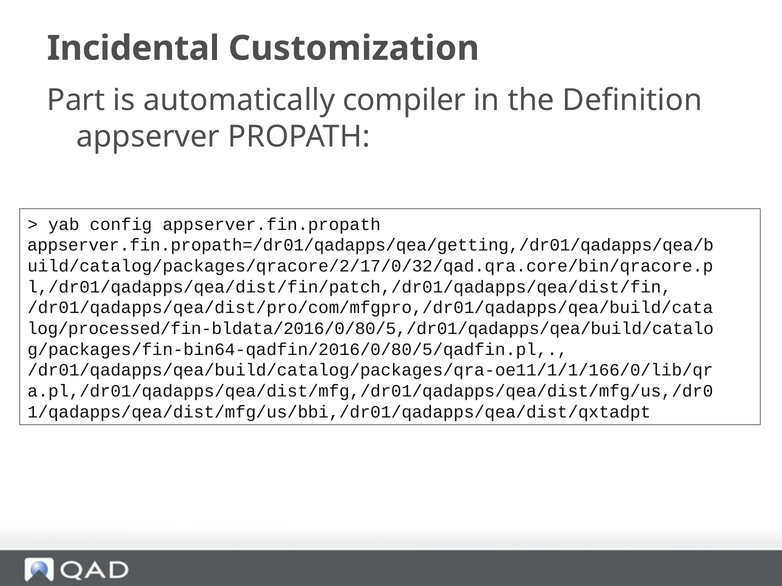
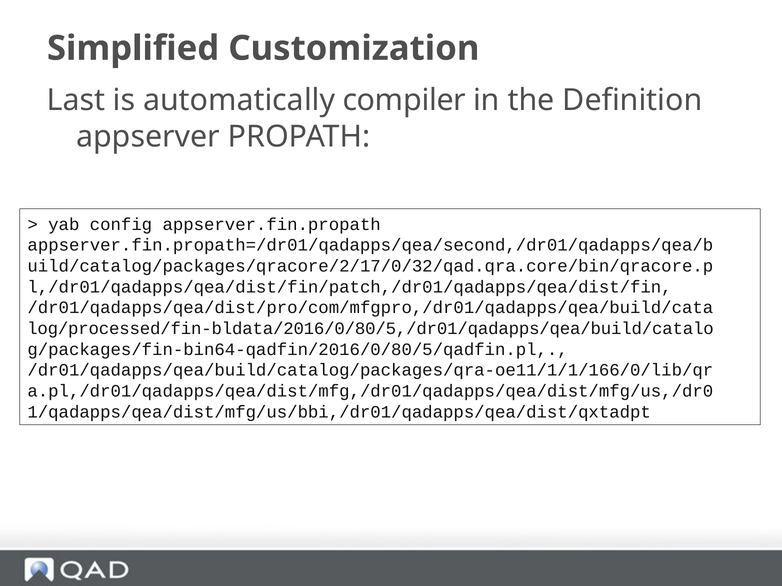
Incidental: Incidental -> Simplified
Part: Part -> Last
appserver.fin.propath=/dr01/qadapps/qea/getting,/dr01/qadapps/qea/b: appserver.fin.propath=/dr01/qadapps/qea/getting,/dr01/qadapps/qea/b -> appserver.fin.propath=/dr01/qadapps/qea/second,/dr01/qadapps/qea/b
